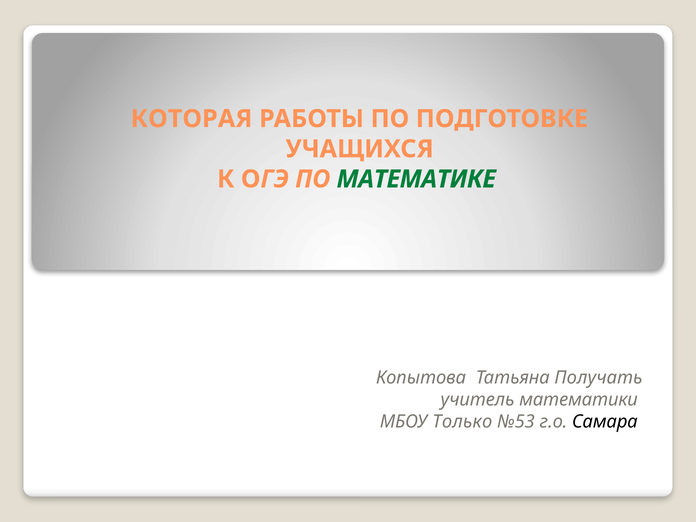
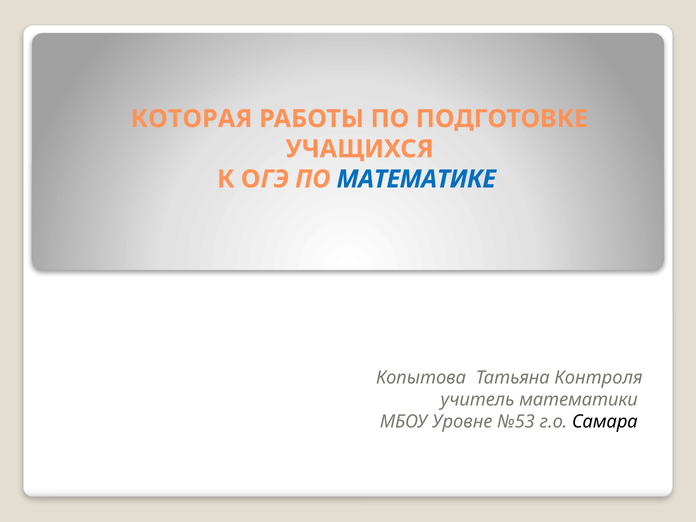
МАТЕМАТИКЕ colour: green -> blue
Получать: Получать -> Контроля
Только: Только -> Уровне
